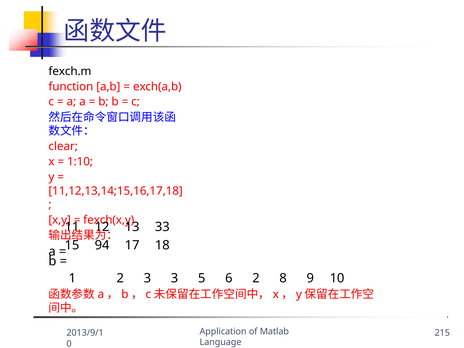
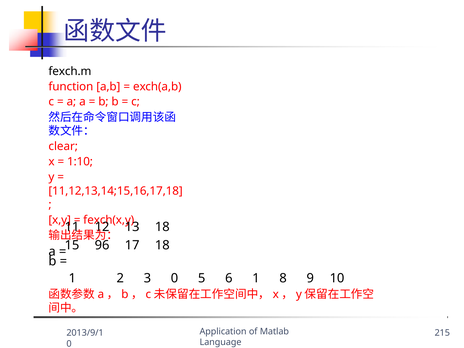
13 33: 33 -> 18
94: 94 -> 96
3 3: 3 -> 0
6 2: 2 -> 1
